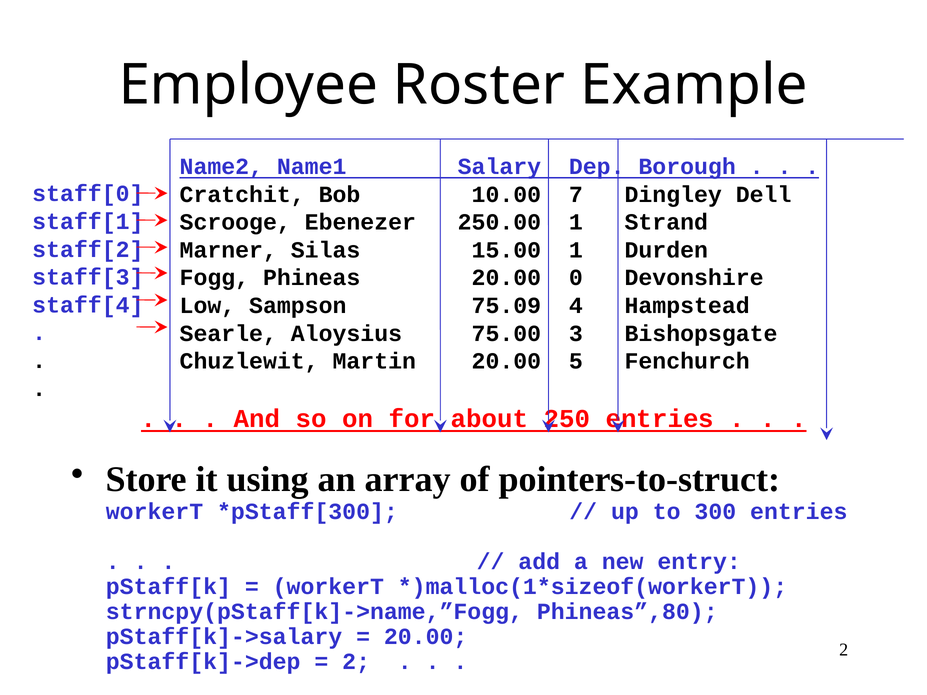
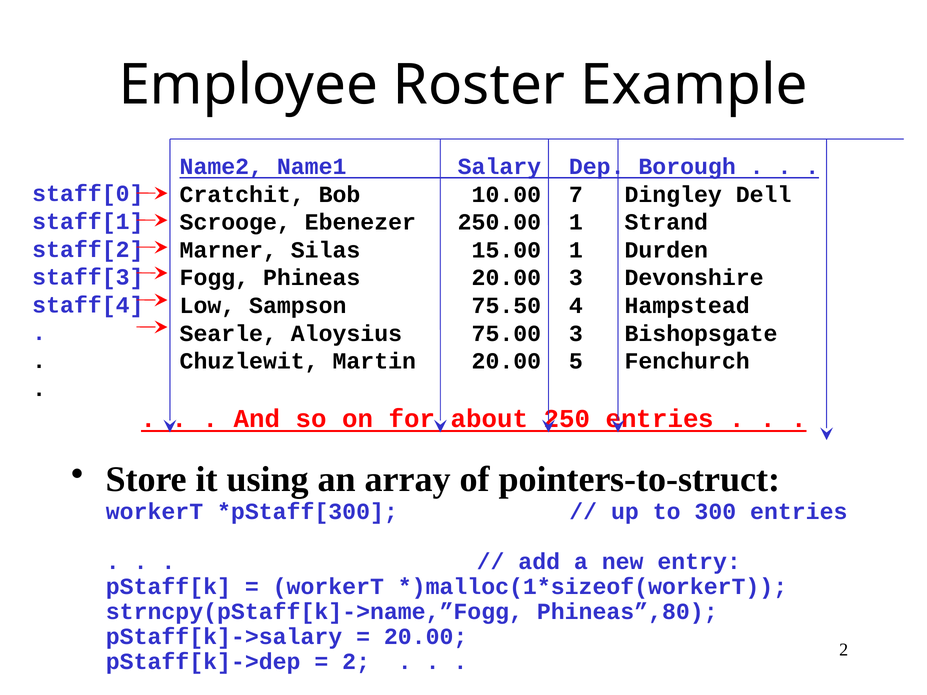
20.00 0: 0 -> 3
75.09: 75.09 -> 75.50
